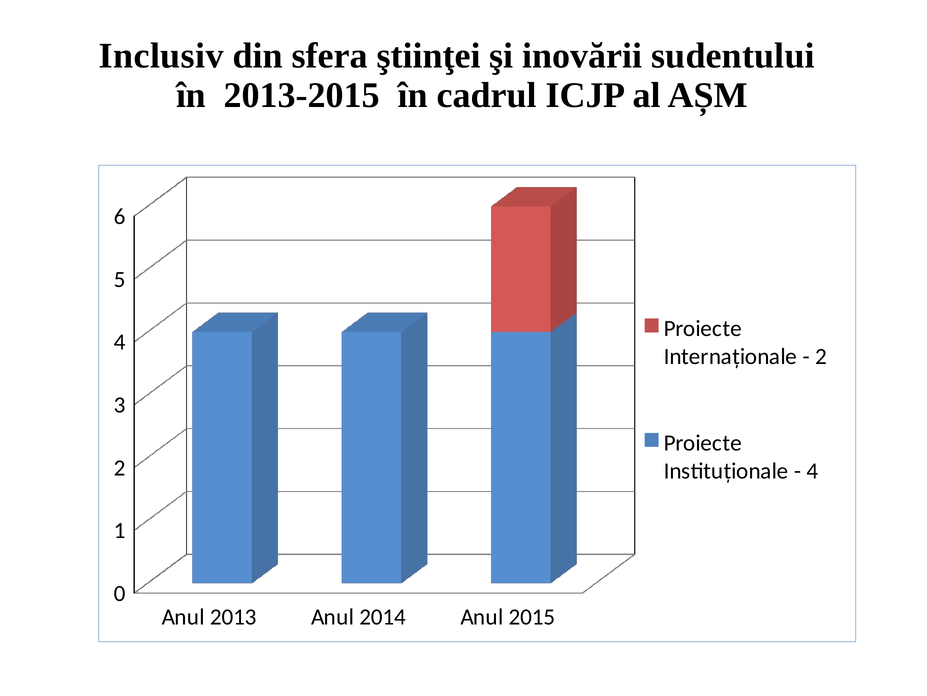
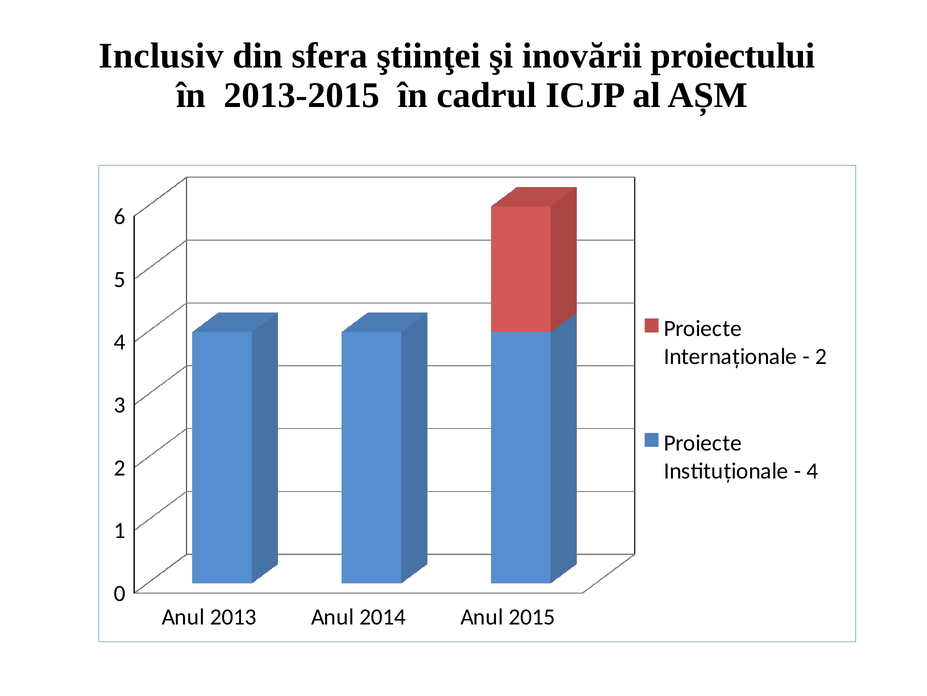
sudentului: sudentului -> proiectului
